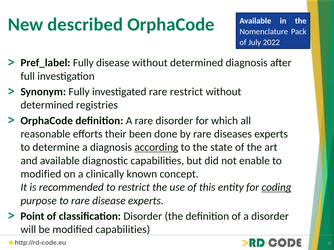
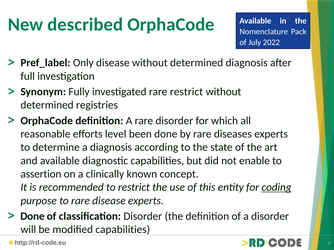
Pref_label Fully: Fully -> Only
their: their -> level
according underline: present -> none
modified at (41, 174): modified -> assertion
Point at (32, 217): Point -> Done
